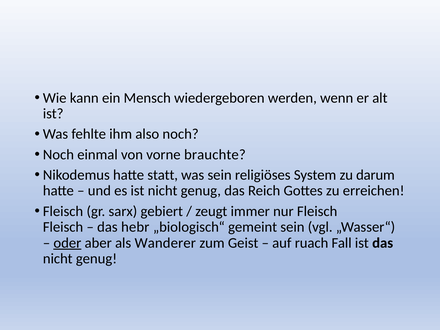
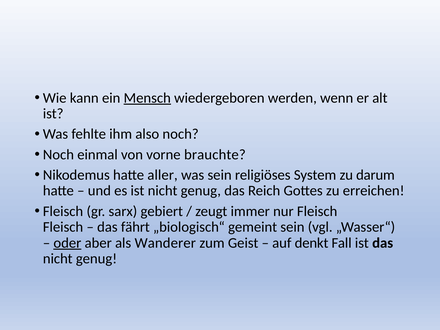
Mensch underline: none -> present
statt: statt -> aller
hebr: hebr -> fährt
ruach: ruach -> denkt
